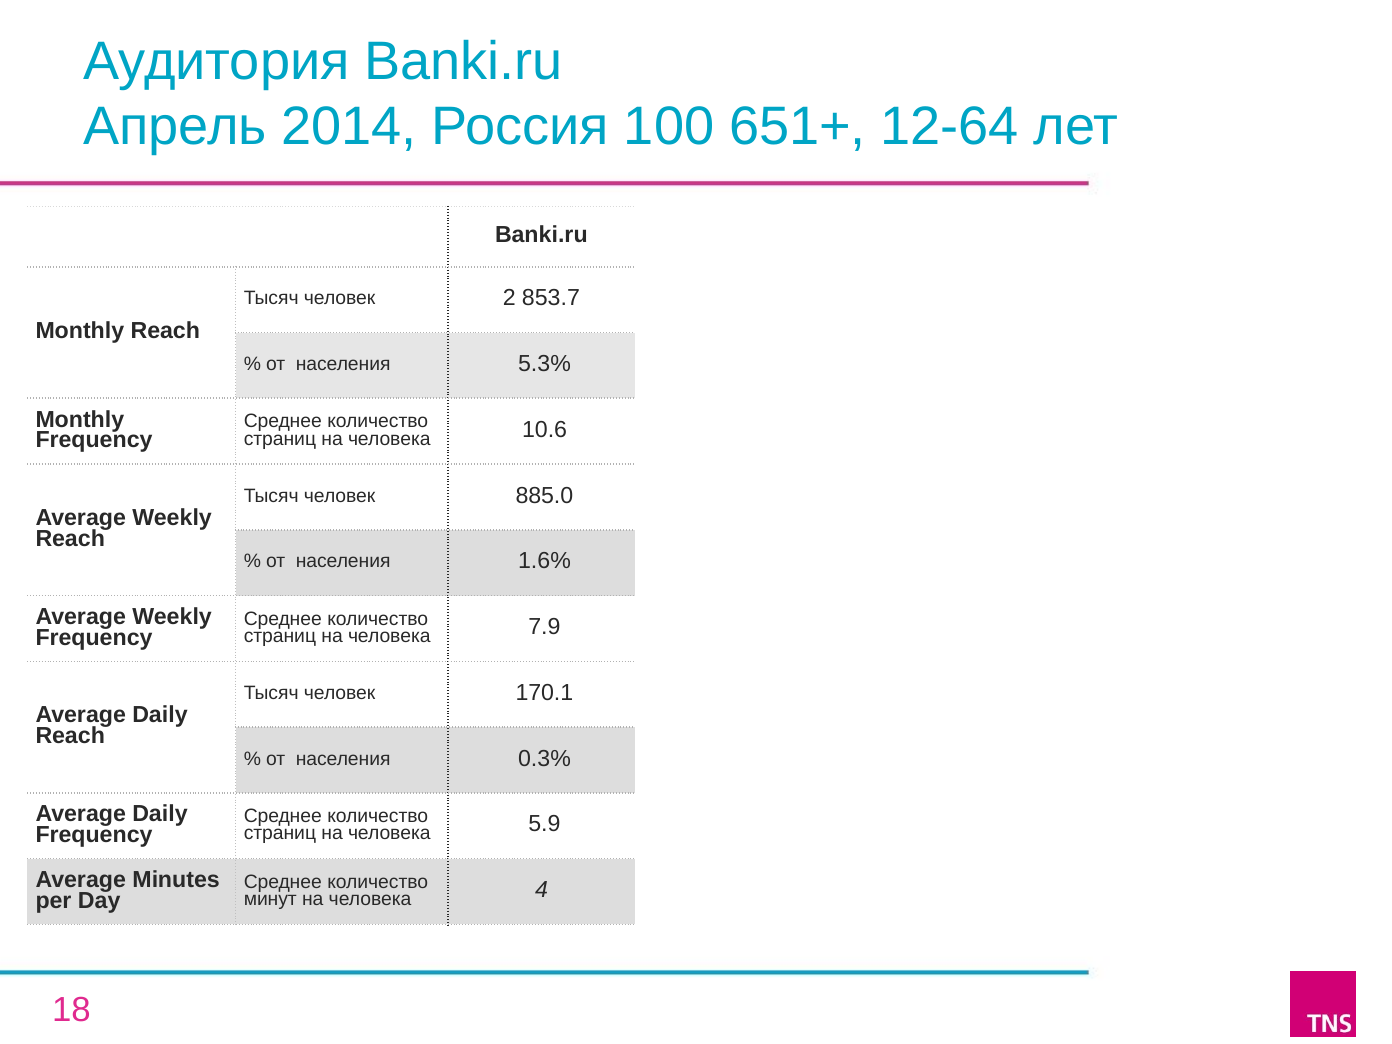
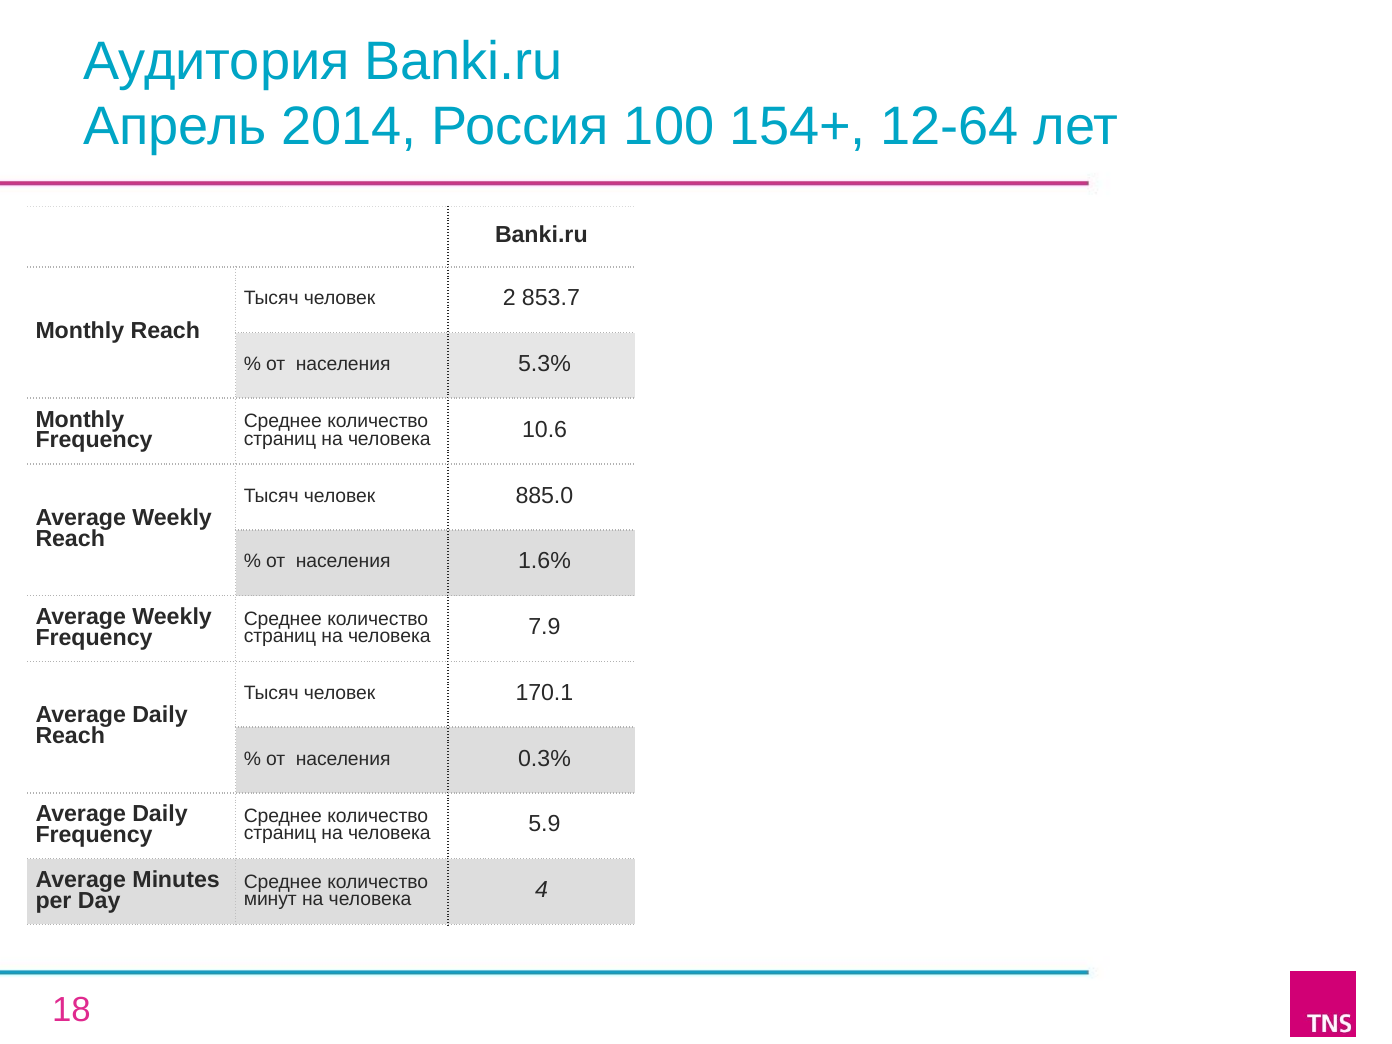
651+: 651+ -> 154+
